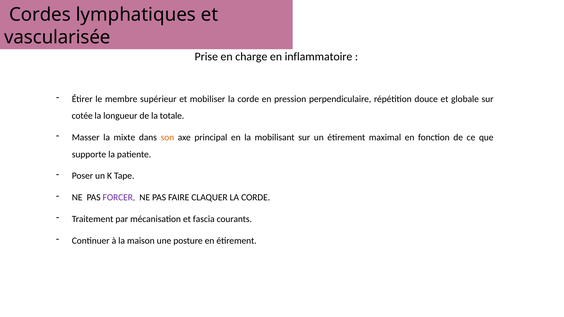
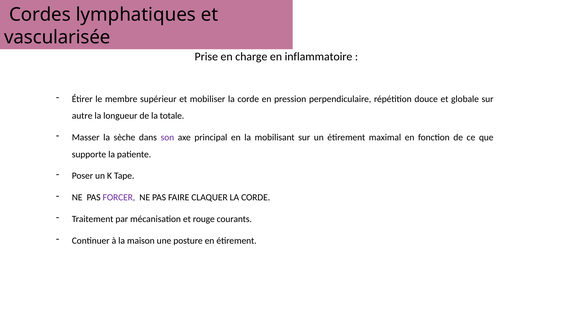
cotée: cotée -> autre
mixte: mixte -> sèche
son colour: orange -> purple
fascia: fascia -> rouge
